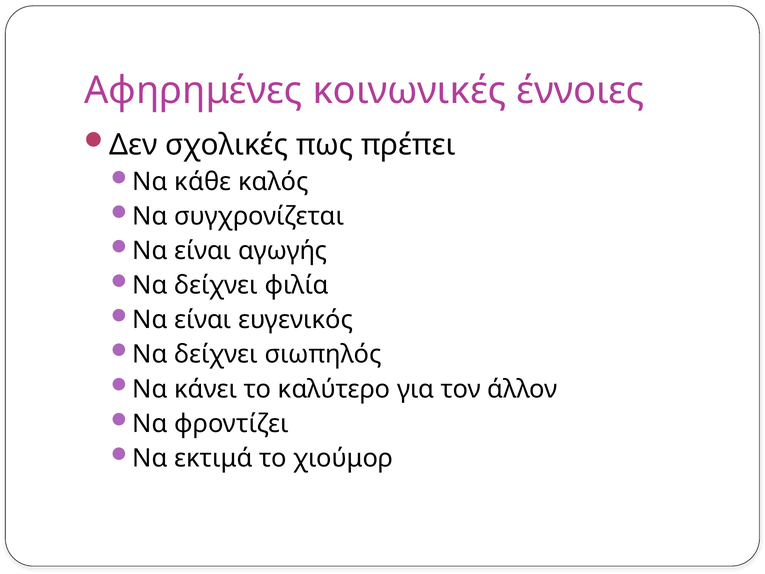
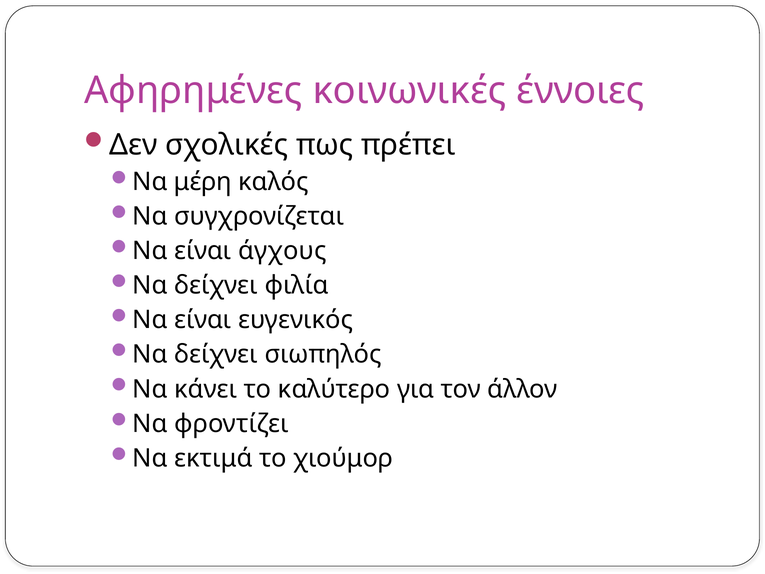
κάθε: κάθε -> μέρη
αγωγής: αγωγής -> άγχους
